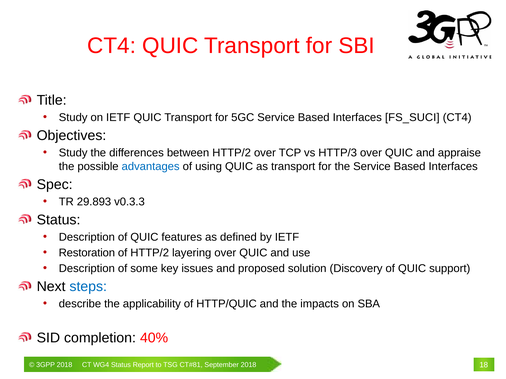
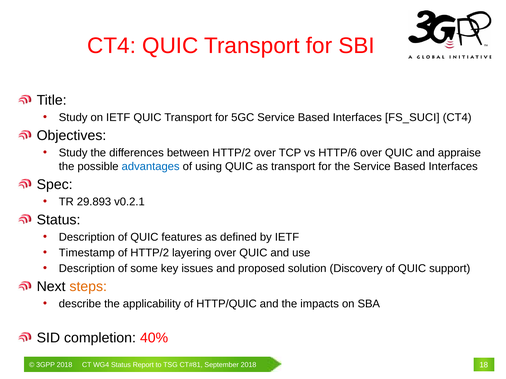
HTTP/3: HTTP/3 -> HTTP/6
v0.3.3: v0.3.3 -> v0.2.1
Restoration: Restoration -> Timestamp
steps colour: blue -> orange
